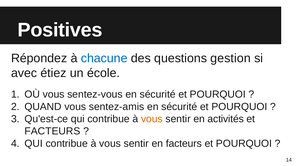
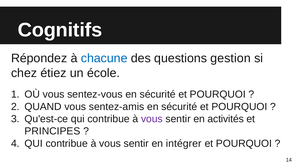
Positives: Positives -> Cognitifs
avec: avec -> chez
vous at (152, 119) colour: orange -> purple
FACTEURS at (52, 132): FACTEURS -> PRINCIPES
en facteurs: facteurs -> intégrer
